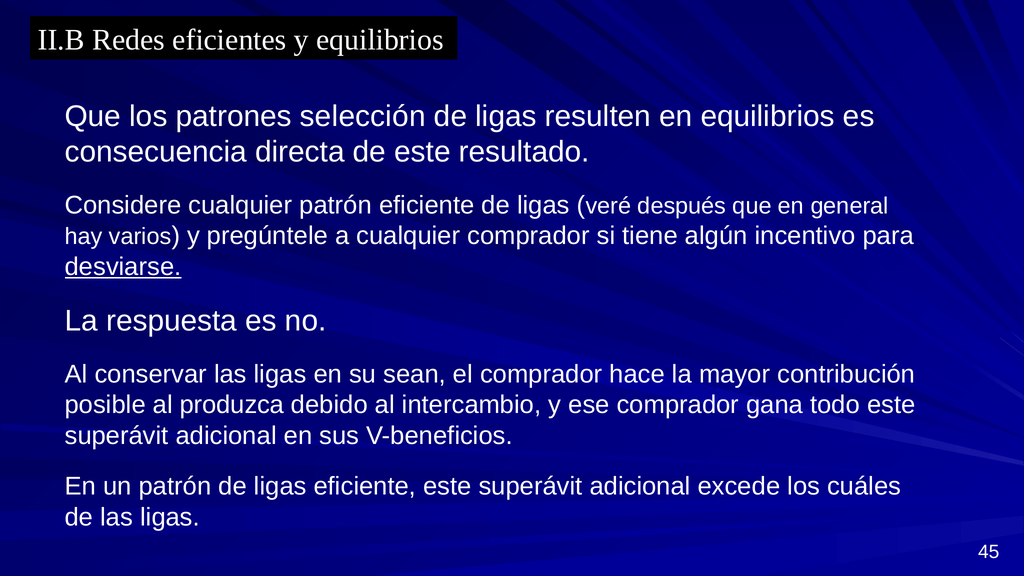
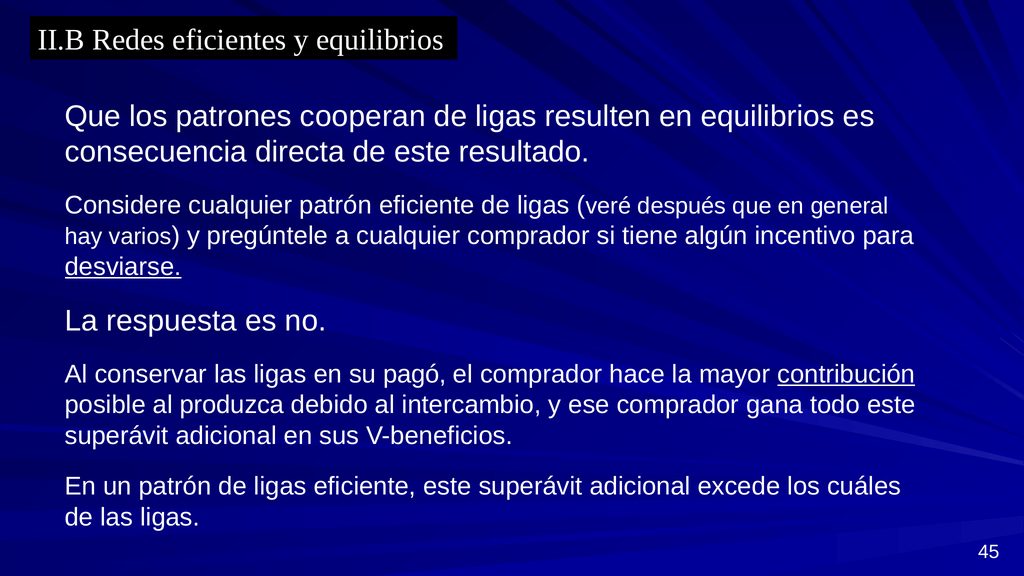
selección: selección -> cooperan
sean: sean -> pagó
contribución underline: none -> present
